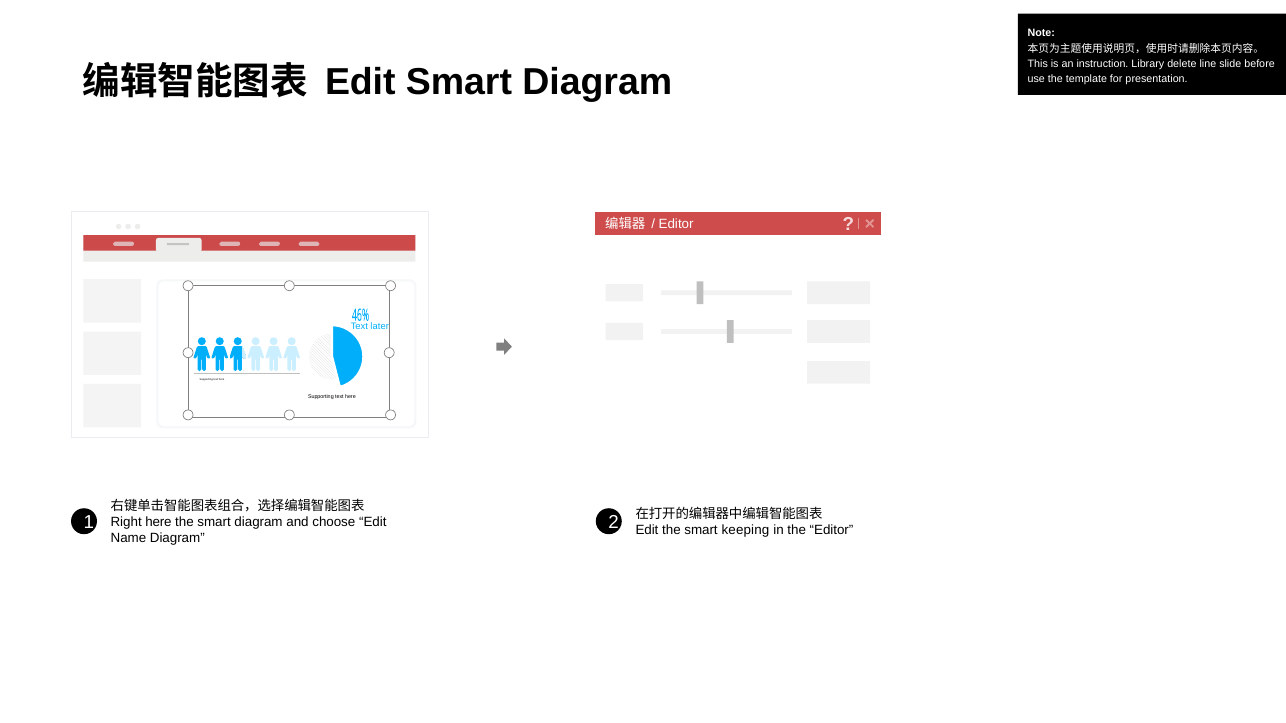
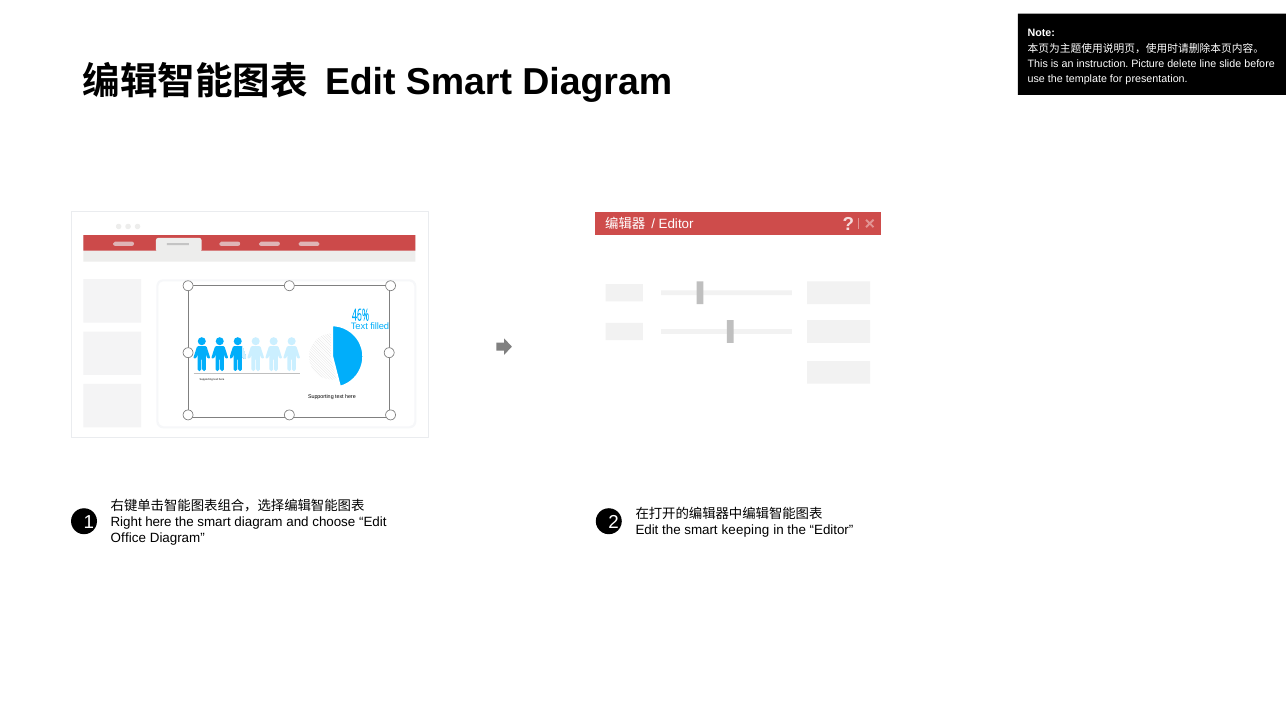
Library: Library -> Picture
later: later -> filled
Name: Name -> Office
